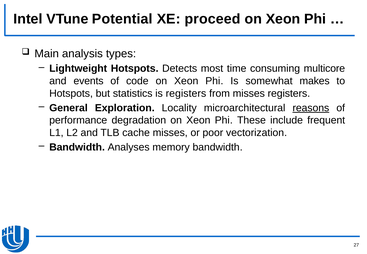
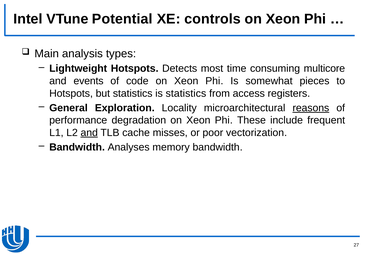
proceed: proceed -> controls
makes: makes -> pieces
is registers: registers -> statistics
from misses: misses -> access
and at (89, 133) underline: none -> present
